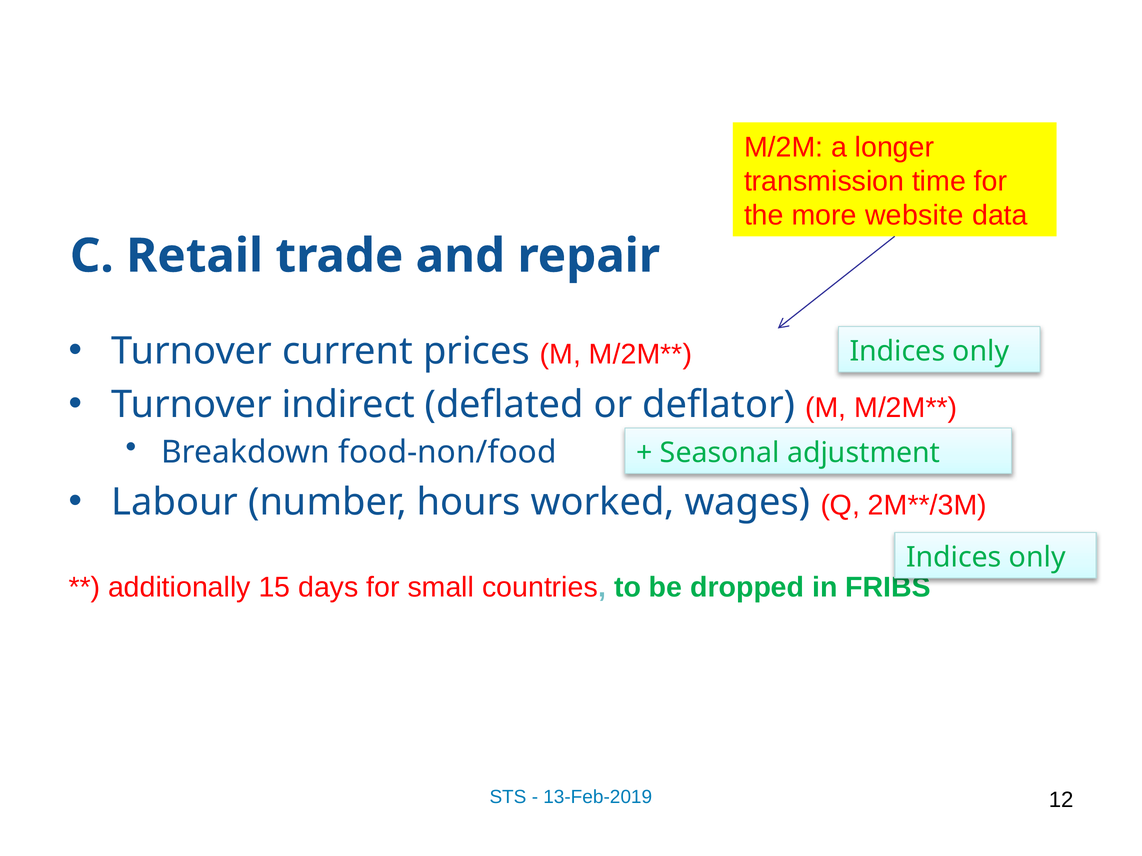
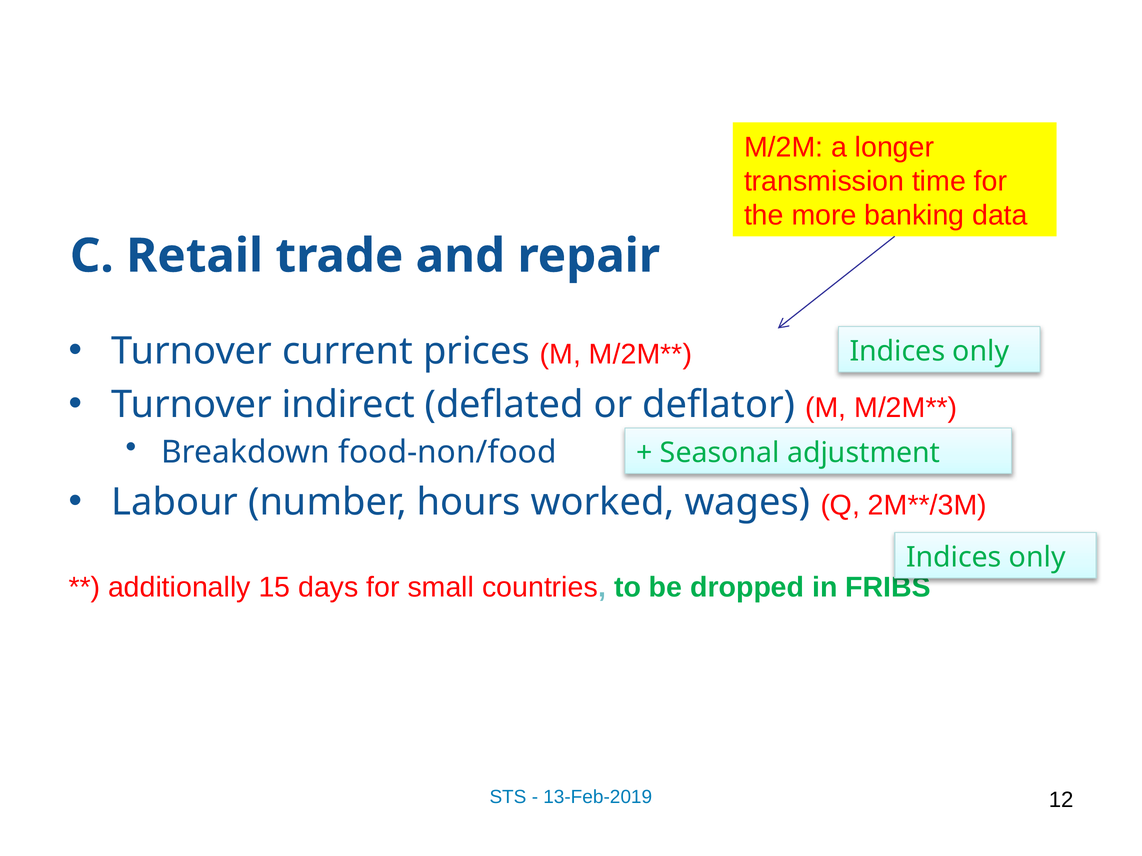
website: website -> banking
